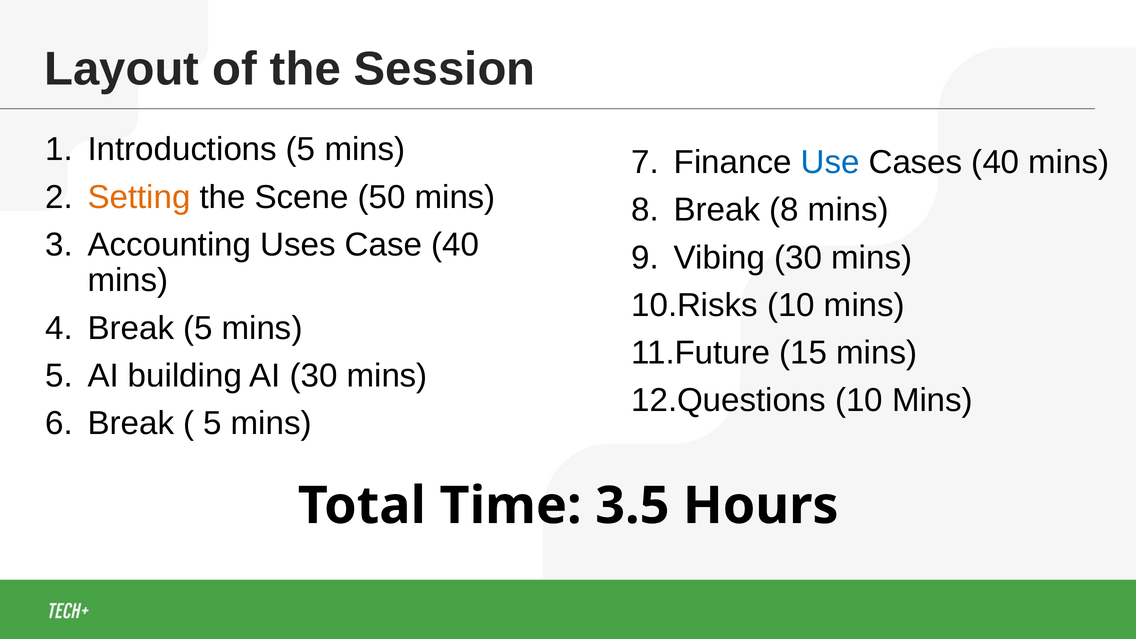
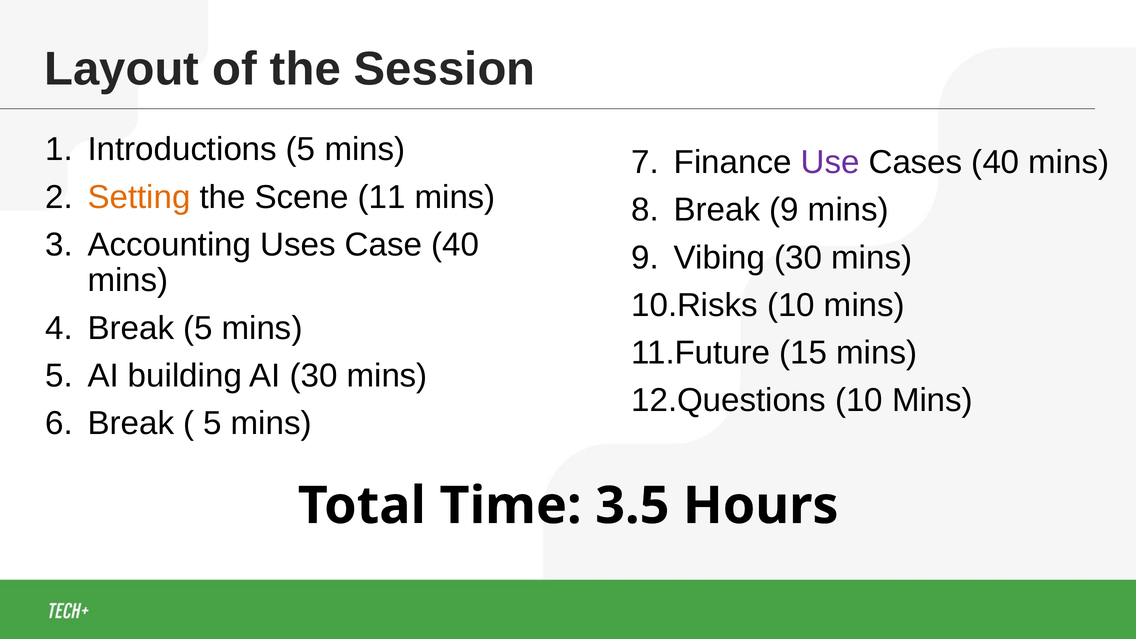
Use colour: blue -> purple
50: 50 -> 11
Break 8: 8 -> 9
